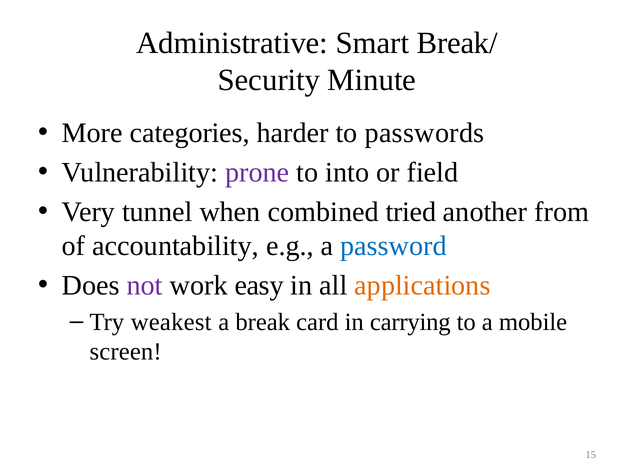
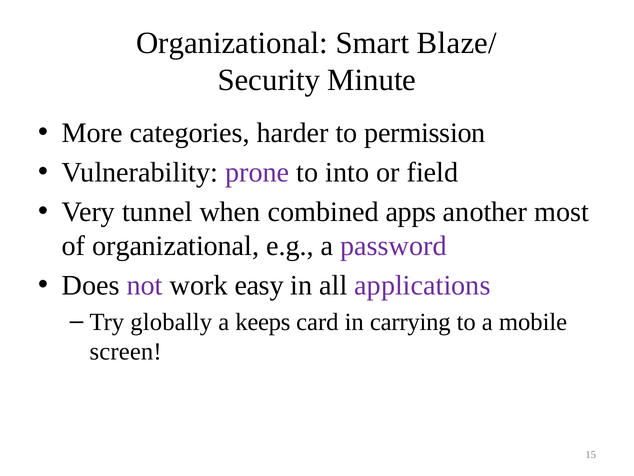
Administrative at (232, 43): Administrative -> Organizational
Break/: Break/ -> Blaze/
passwords: passwords -> permission
tried: tried -> apps
from: from -> most
of accountability: accountability -> organizational
password colour: blue -> purple
applications colour: orange -> purple
weakest: weakest -> globally
break: break -> keeps
